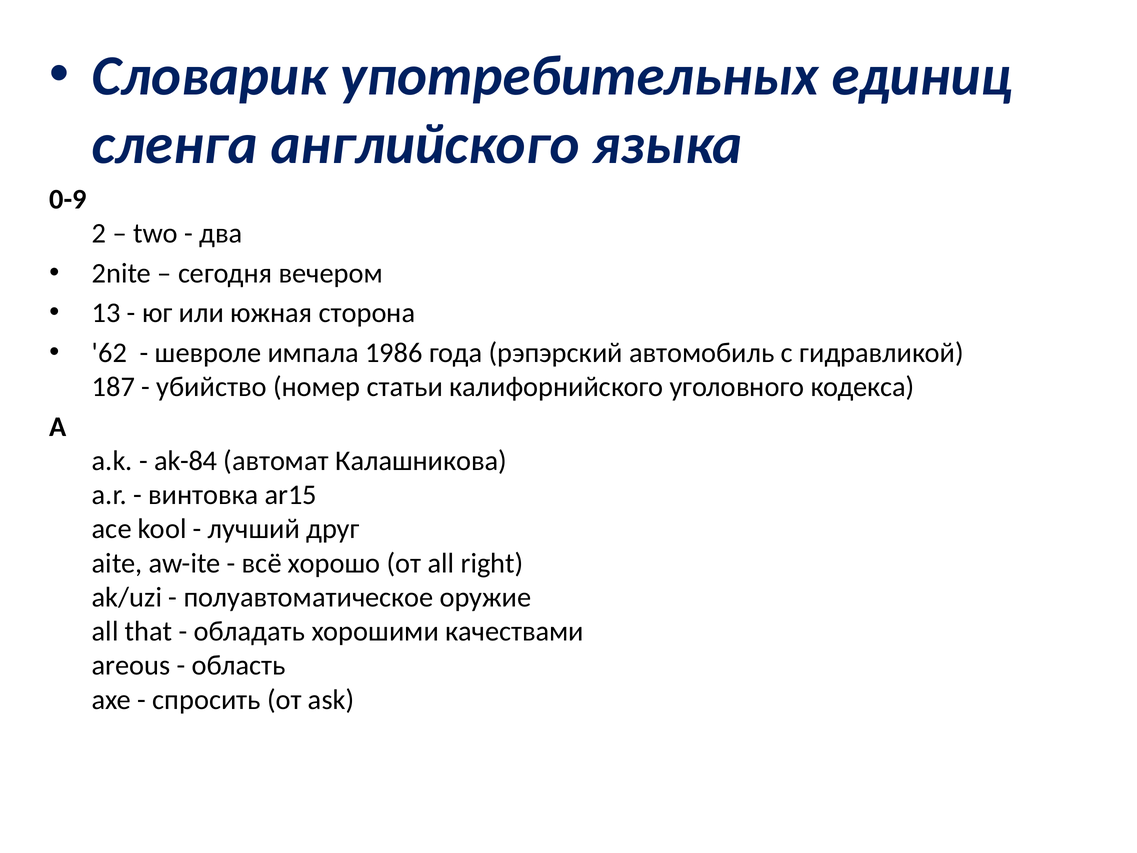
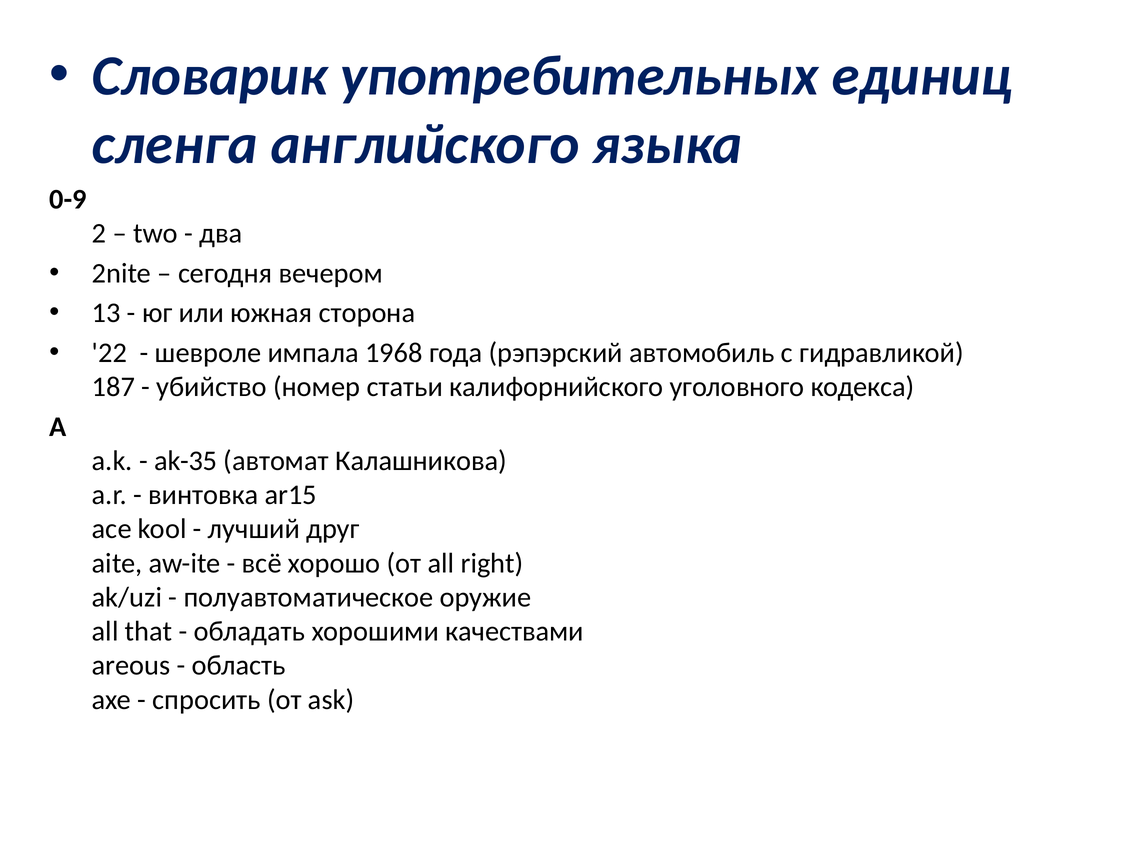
62: 62 -> 22
1986: 1986 -> 1968
ak-84: ak-84 -> ak-35
